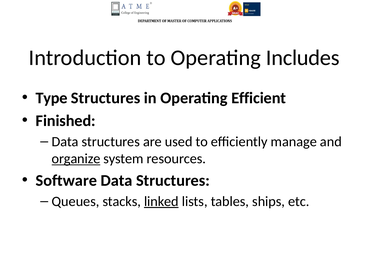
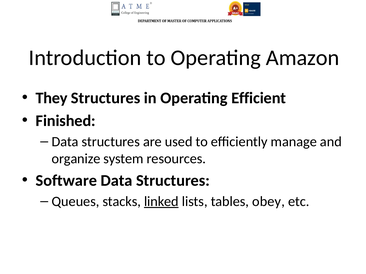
Includes: Includes -> Amazon
Type: Type -> They
organize underline: present -> none
ships: ships -> obey
